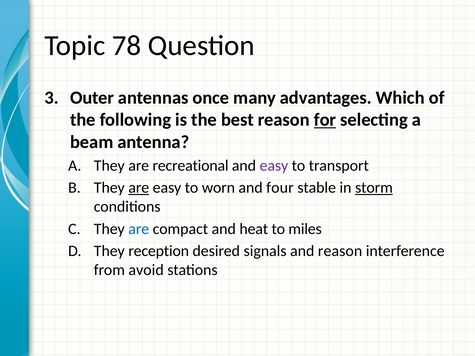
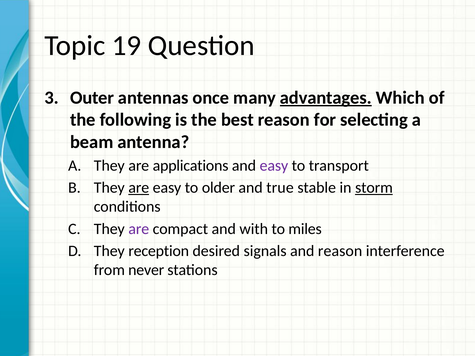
78: 78 -> 19
advantages underline: none -> present
for underline: present -> none
recreational: recreational -> applications
worn: worn -> older
four: four -> true
are at (139, 229) colour: blue -> purple
heat: heat -> with
avoid: avoid -> never
